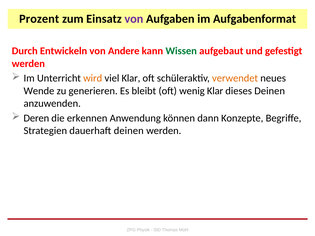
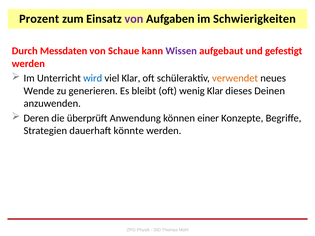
Aufgabenformat: Aufgabenformat -> Schwierigkeiten
Entwickeln: Entwickeln -> Messdaten
Andere: Andere -> Schaue
Wissen colour: green -> purple
wird colour: orange -> blue
erkennen: erkennen -> überprüft
dann: dann -> einer
dauerhaft deinen: deinen -> könnte
